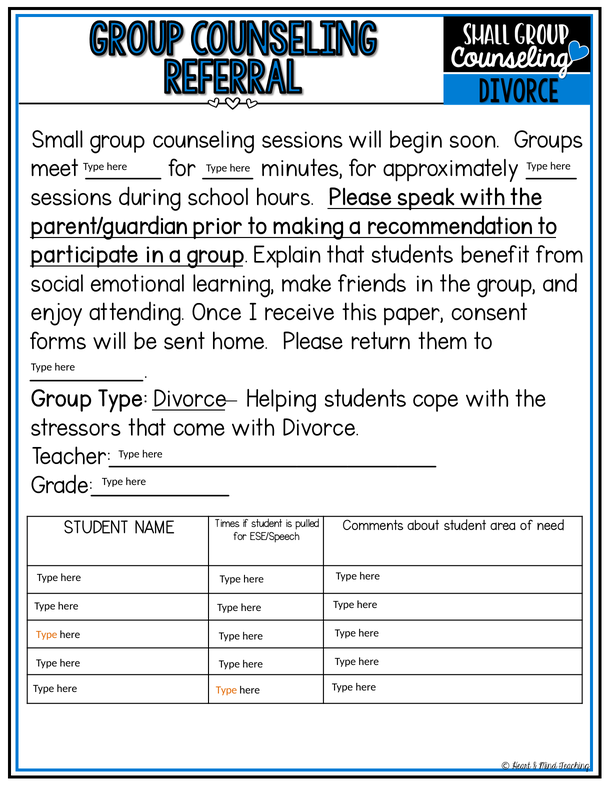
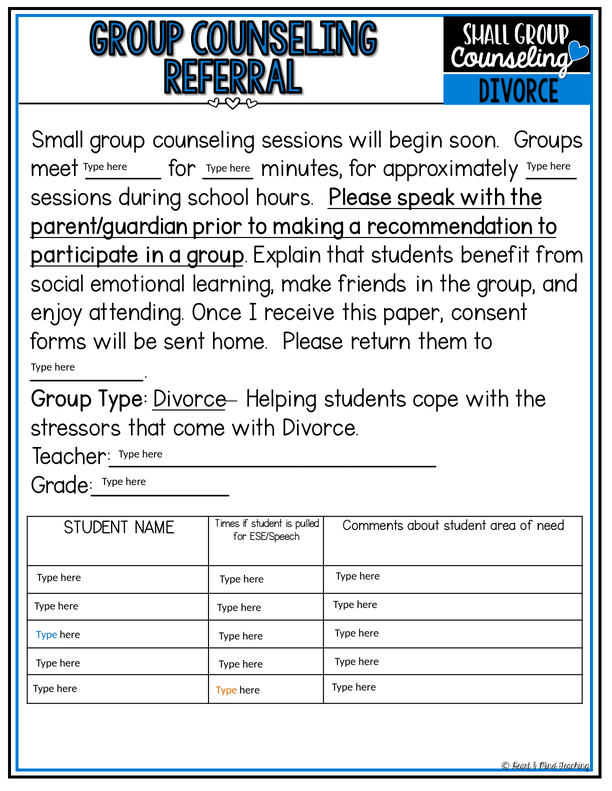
Type at (47, 635) colour: orange -> blue
